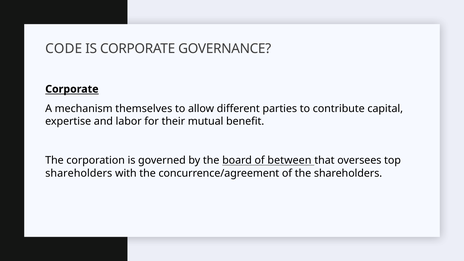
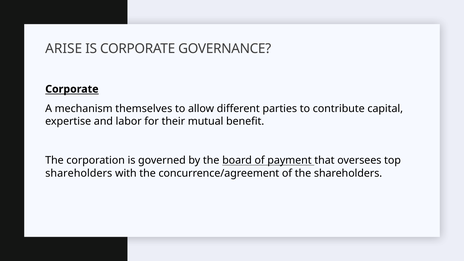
CODE: CODE -> ARISE
between: between -> payment
